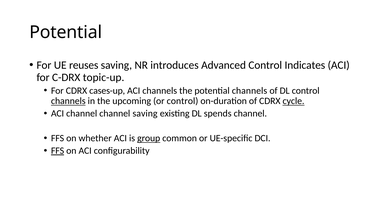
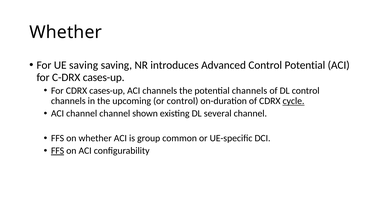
Potential at (66, 32): Potential -> Whether
UE reuses: reuses -> saving
Control Indicates: Indicates -> Potential
C-DRX topic-up: topic-up -> cases-up
channels at (68, 101) underline: present -> none
channel saving: saving -> shown
spends: spends -> several
group underline: present -> none
